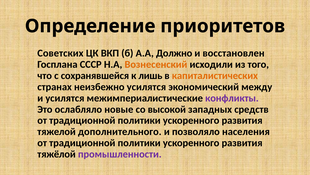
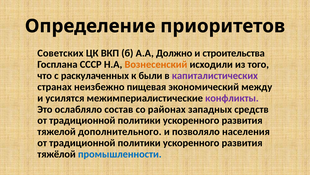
восстановлен: восстановлен -> строительства
сохранявшейся: сохранявшейся -> раскулаченных
лишь: лишь -> были
капиталистических colour: orange -> purple
неизбежно усилятся: усилятся -> пищевая
новые: новые -> состав
высокой: высокой -> районах
промышленности colour: purple -> blue
